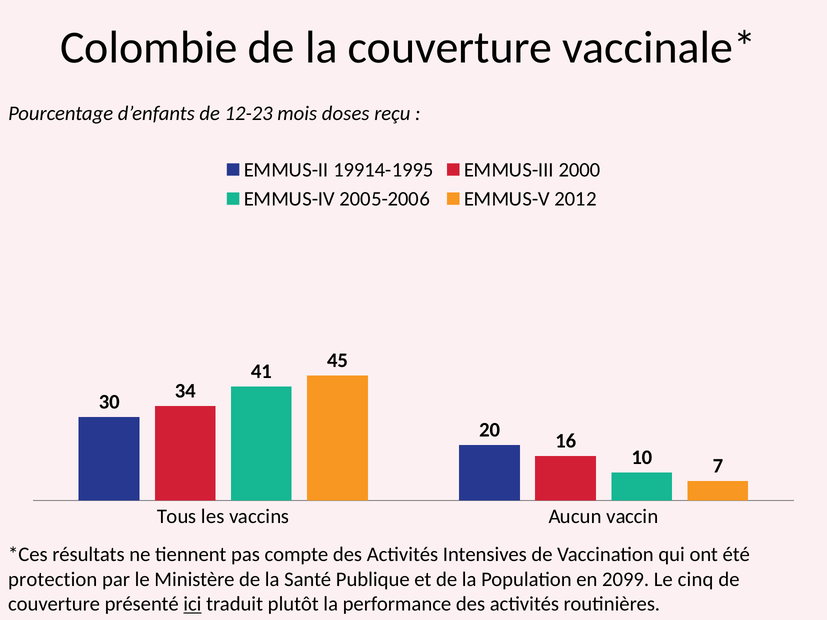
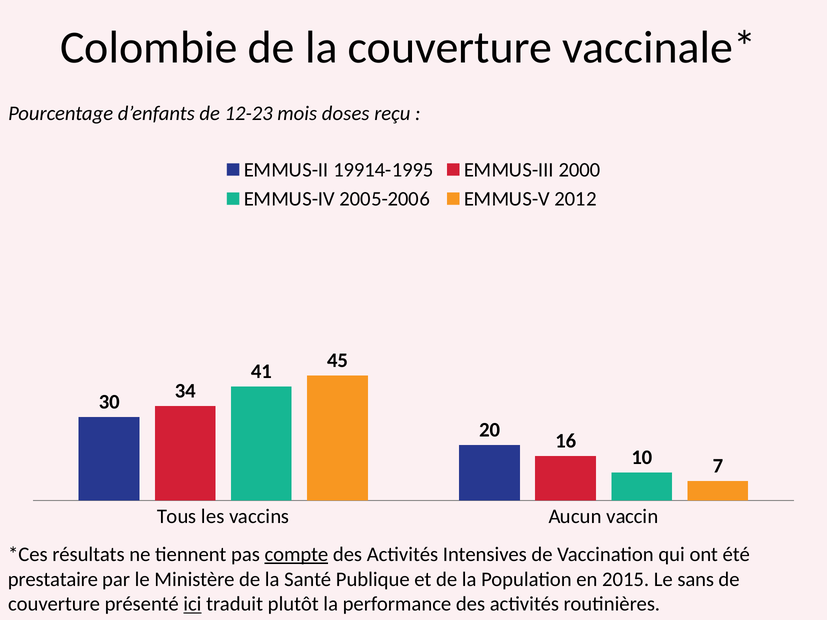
compte underline: none -> present
protection: protection -> prestataire
2099: 2099 -> 2015
cinq: cinq -> sans
